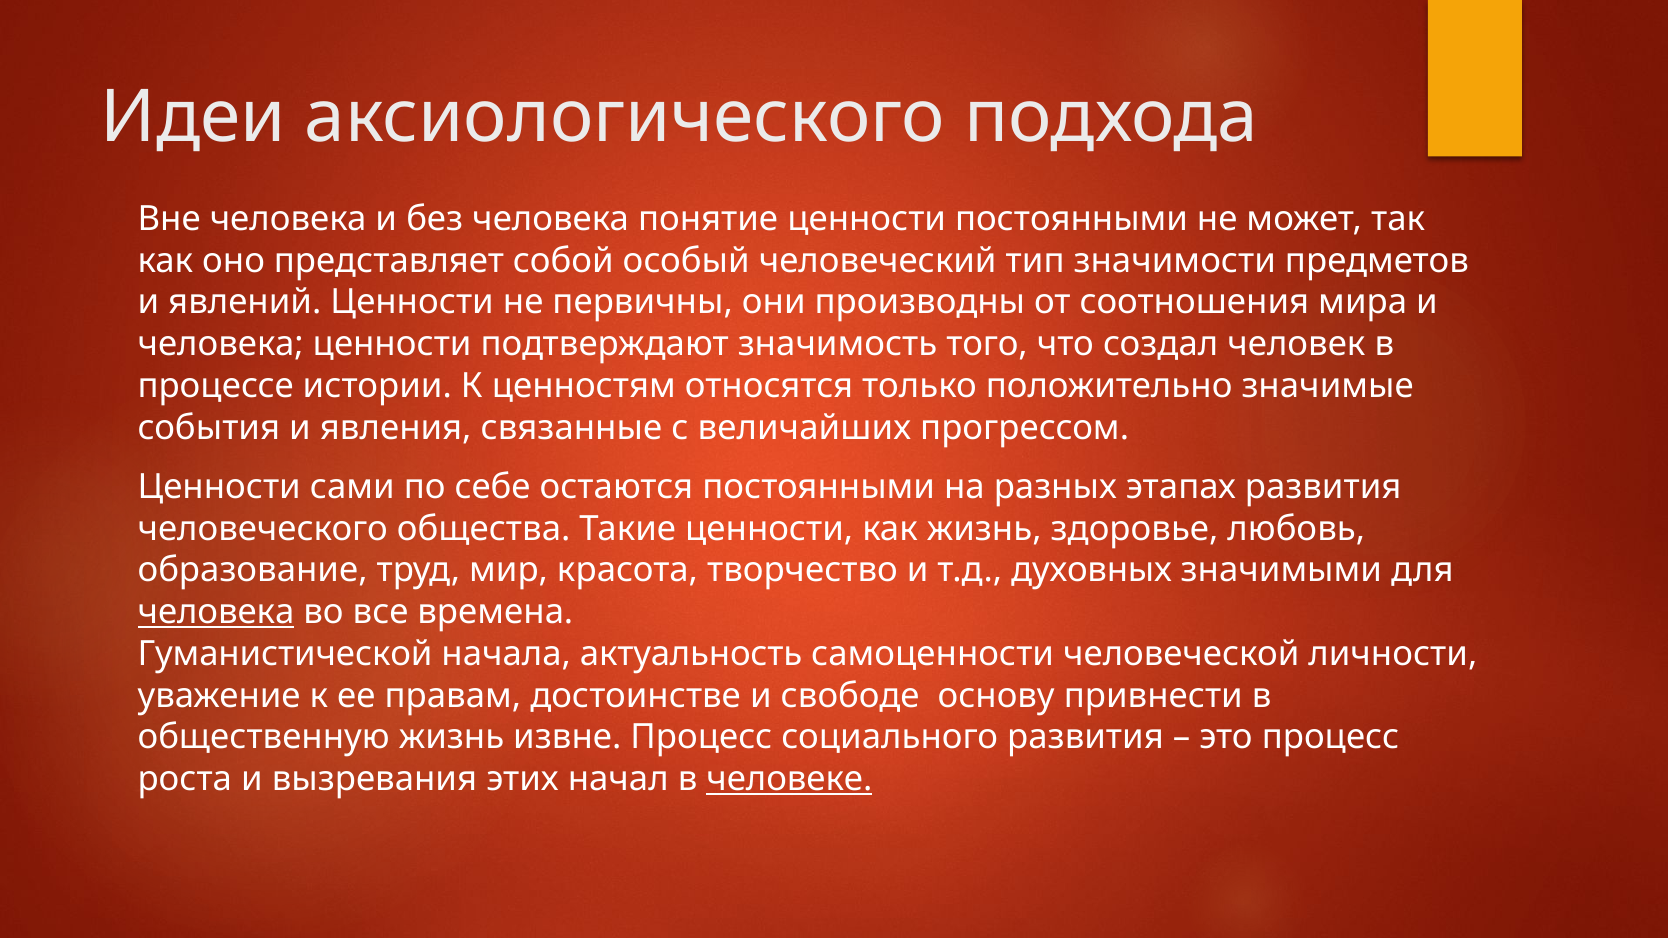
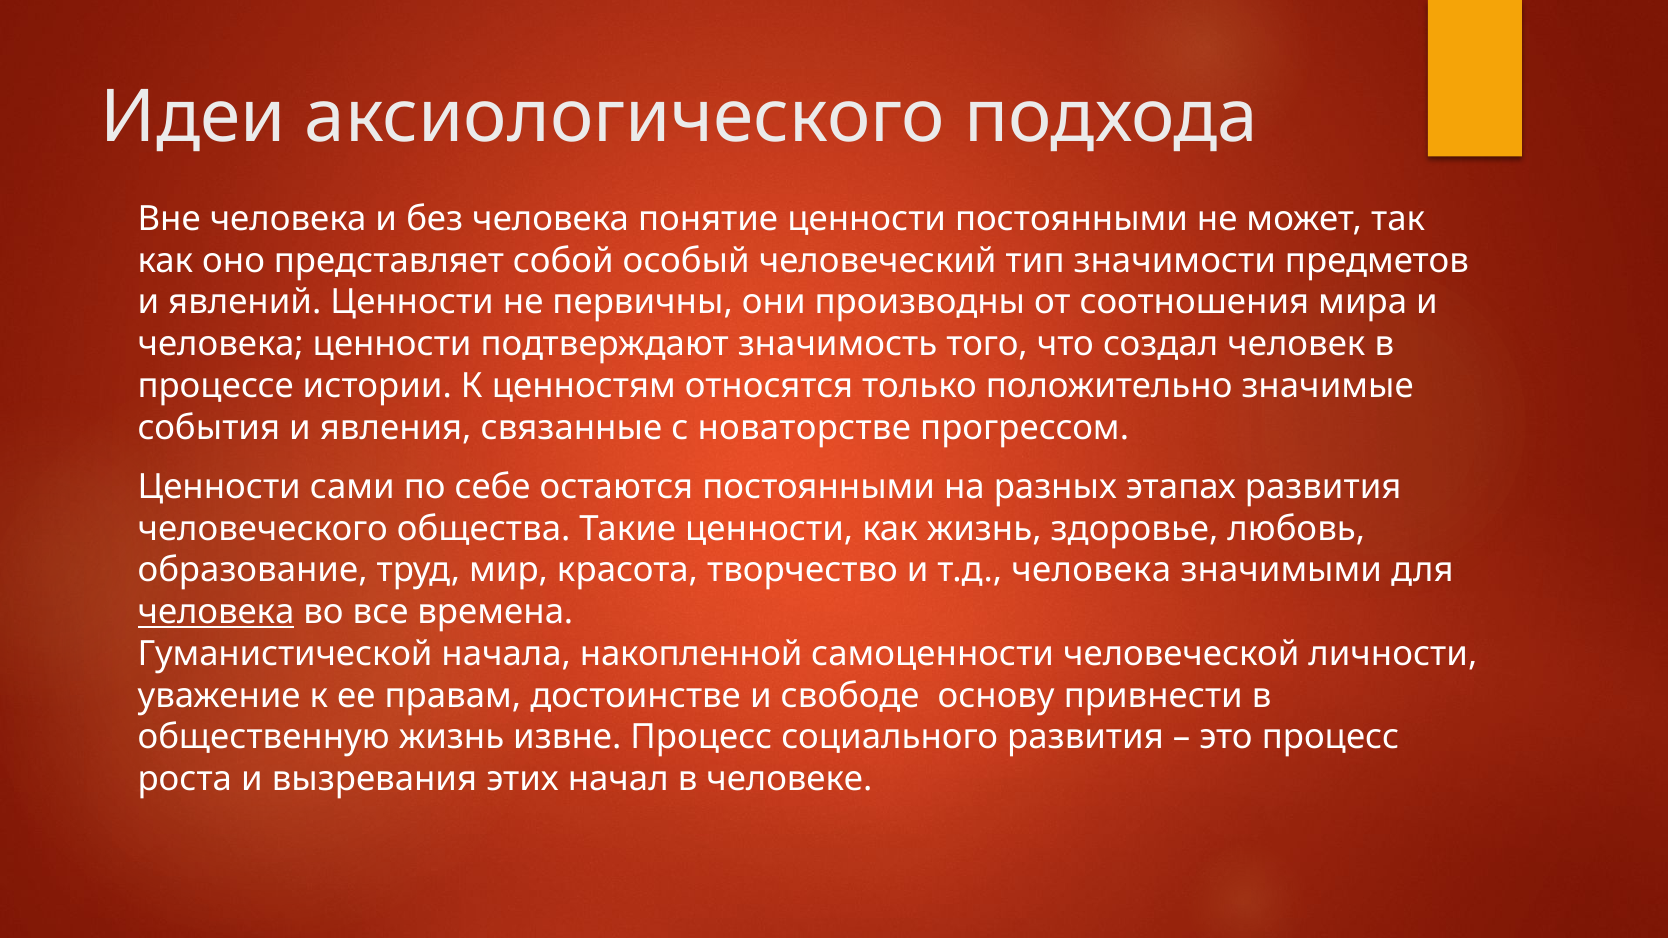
величайших: величайших -> новаторстве
т.д духовных: духовных -> человека
актуальность: актуальность -> накопленной
человеке underline: present -> none
